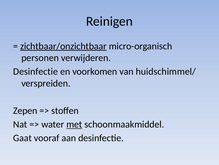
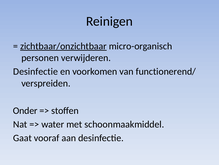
huidschimmel/: huidschimmel/ -> functionerend/
Zepen: Zepen -> Onder
met underline: present -> none
